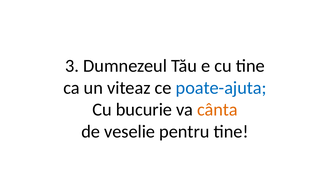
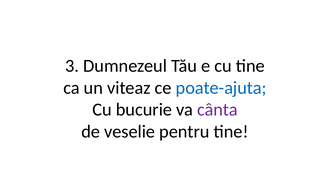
cânta colour: orange -> purple
